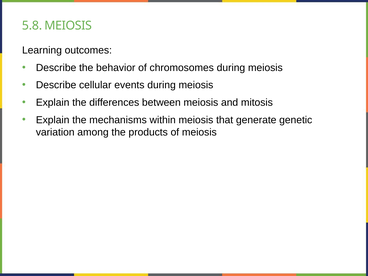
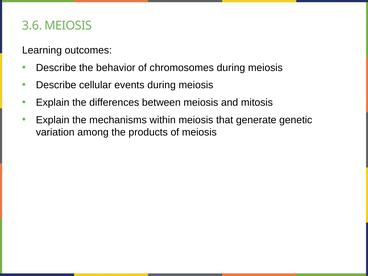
5.8: 5.8 -> 3.6
